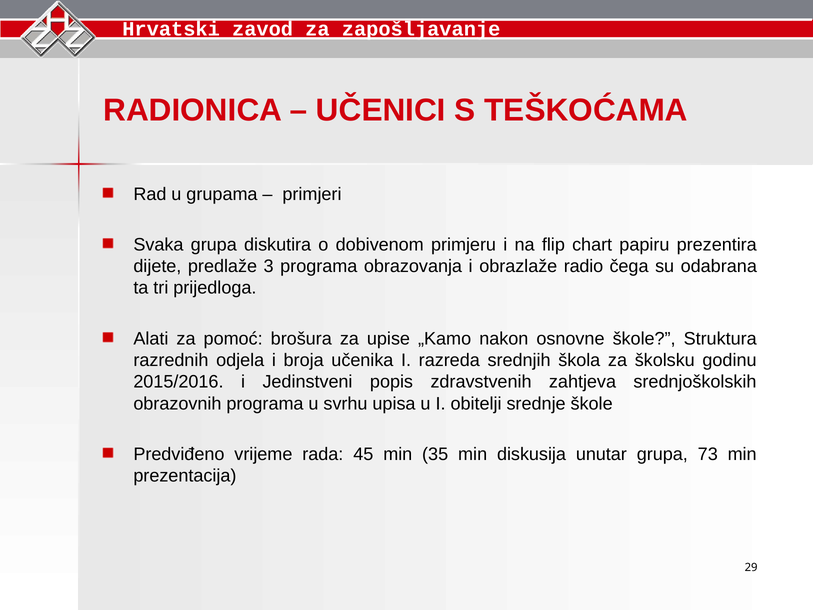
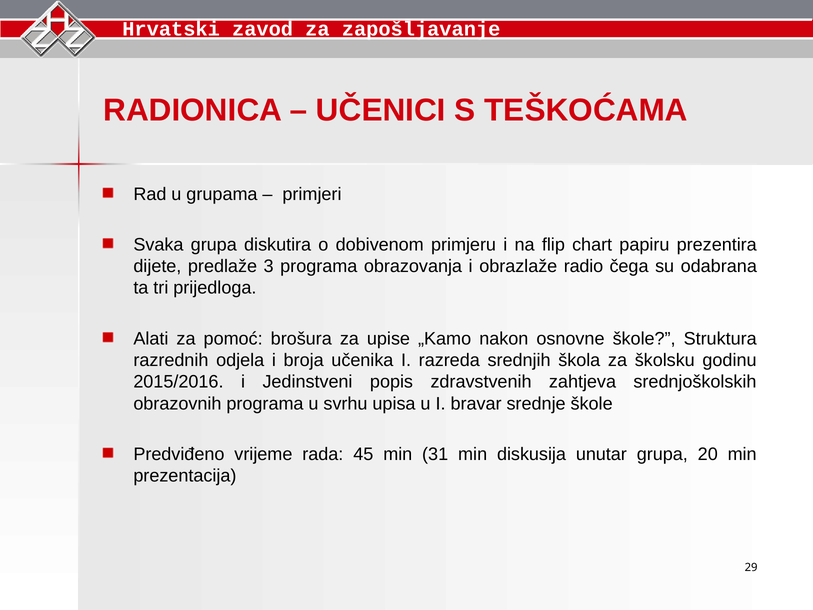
obitelji: obitelji -> bravar
35: 35 -> 31
73: 73 -> 20
